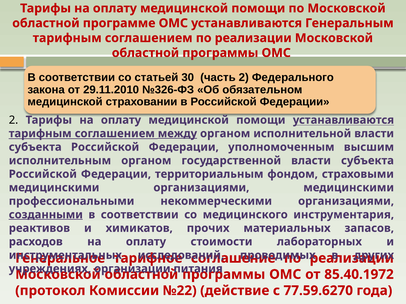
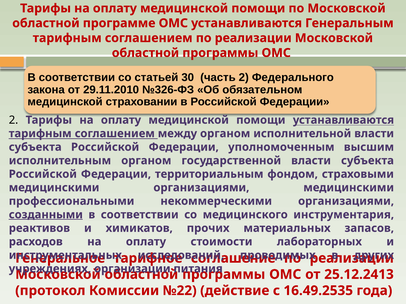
между underline: present -> none
85.40.1972: 85.40.1972 -> 25.12.2413
77.59.6270: 77.59.6270 -> 16.49.2535
